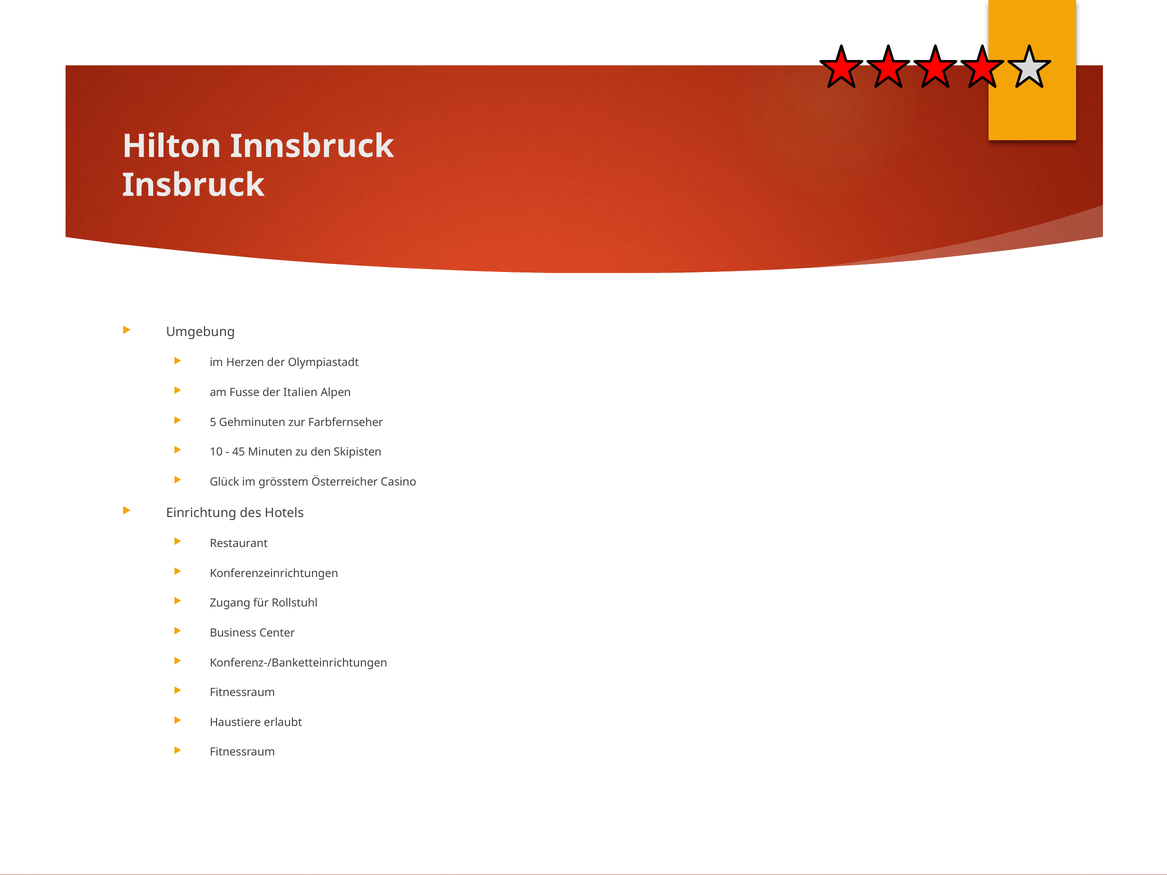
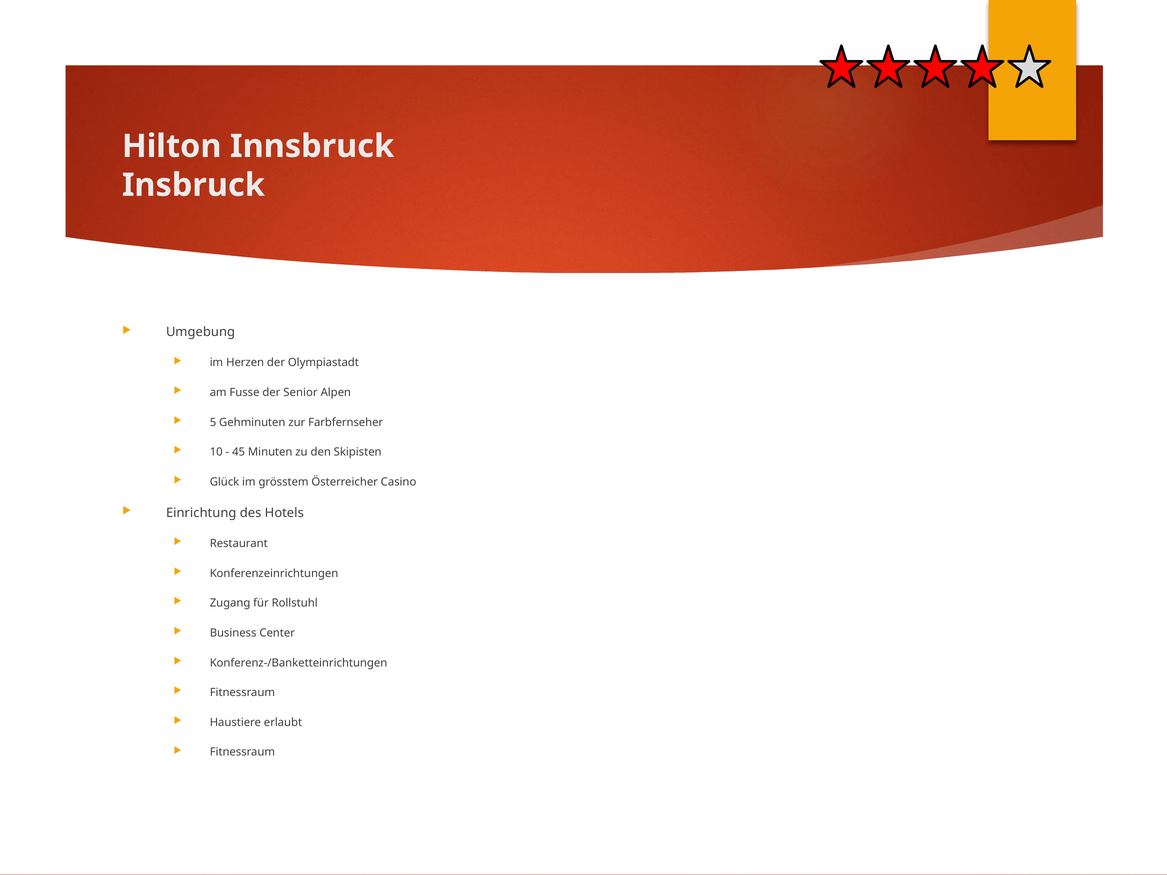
Italien: Italien -> Senior
